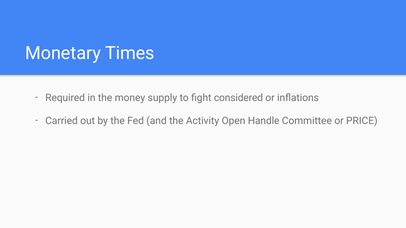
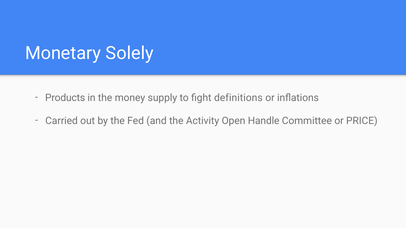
Times: Times -> Solely
Required: Required -> Products
considered: considered -> definitions
